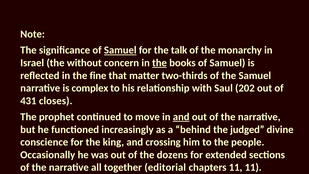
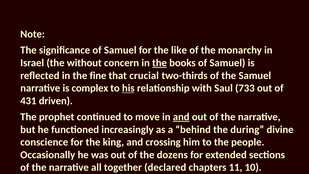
Samuel at (120, 50) underline: present -> none
talk: talk -> like
matter: matter -> crucial
his underline: none -> present
202: 202 -> 733
closes: closes -> driven
judged: judged -> during
editorial: editorial -> declared
11 11: 11 -> 10
